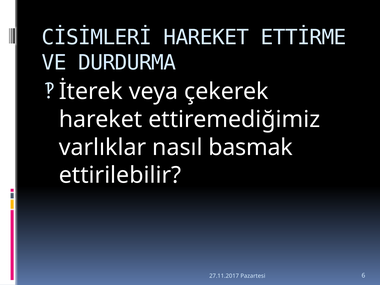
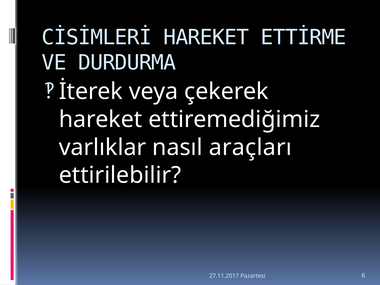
basmak: basmak -> araçları
